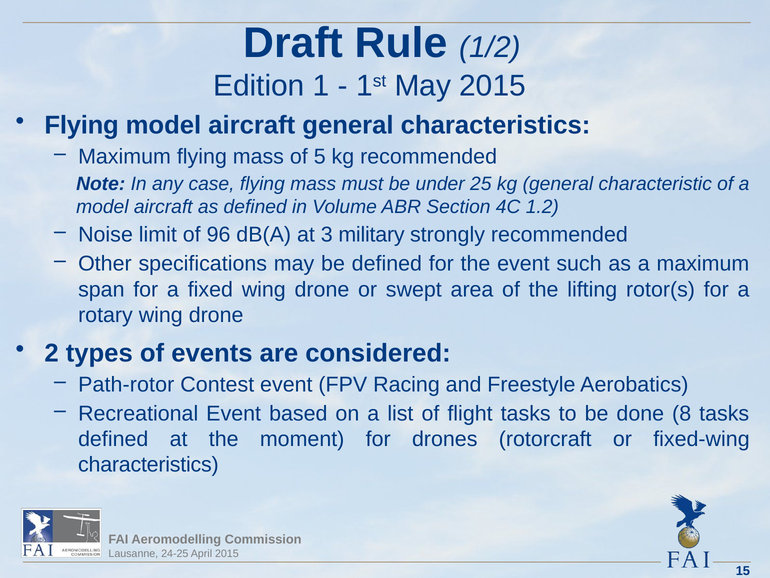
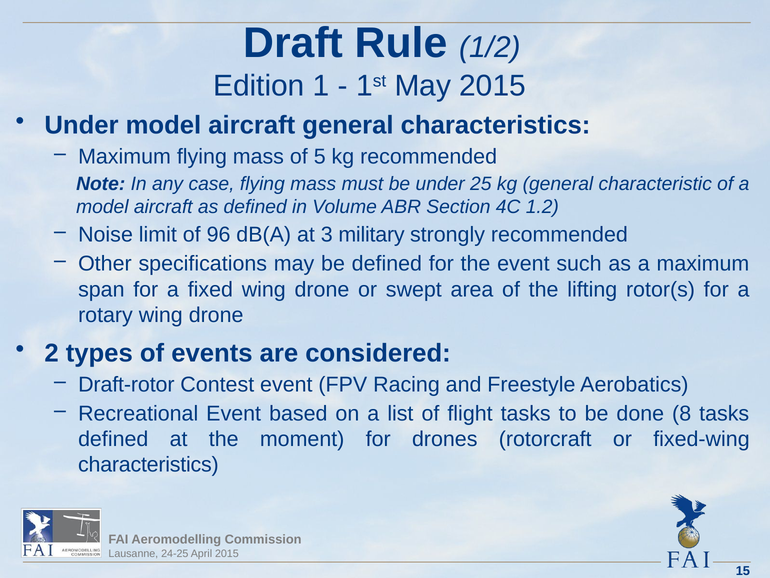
Flying at (82, 125): Flying -> Under
Path-rotor: Path-rotor -> Draft-rotor
